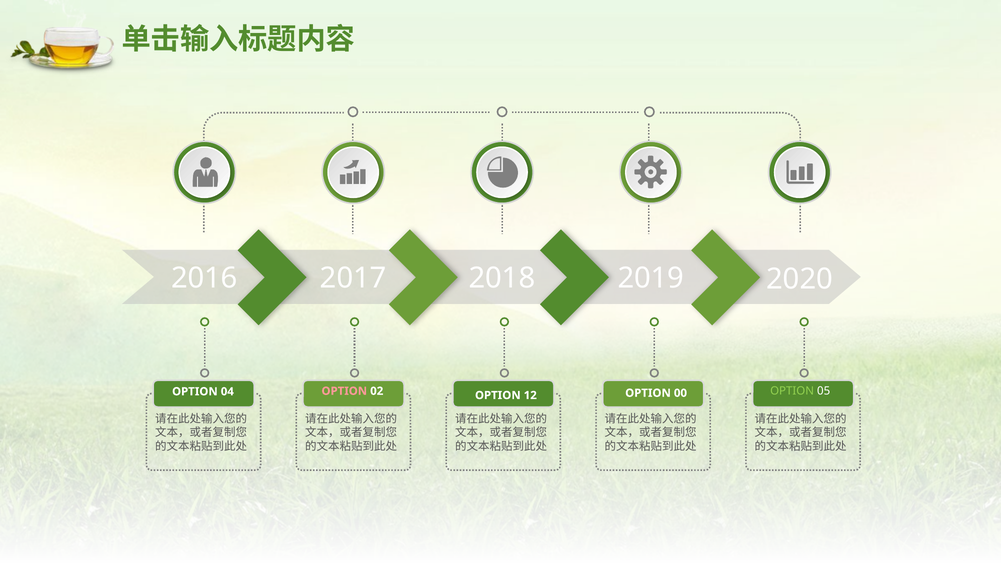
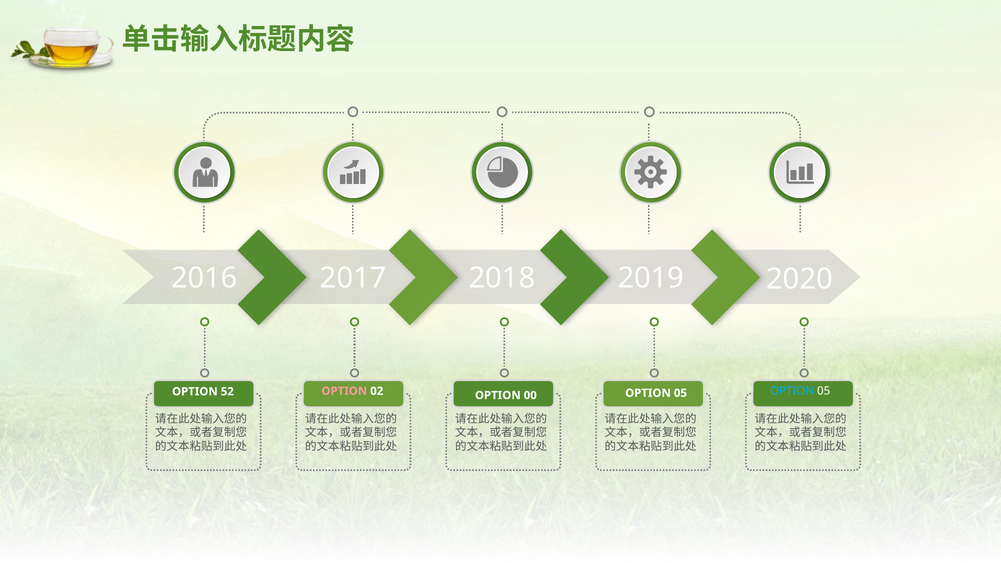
OPTION at (792, 391) colour: light green -> light blue
04: 04 -> 52
00 at (680, 393): 00 -> 05
12: 12 -> 00
